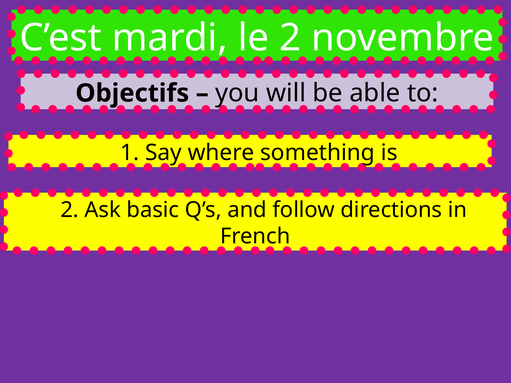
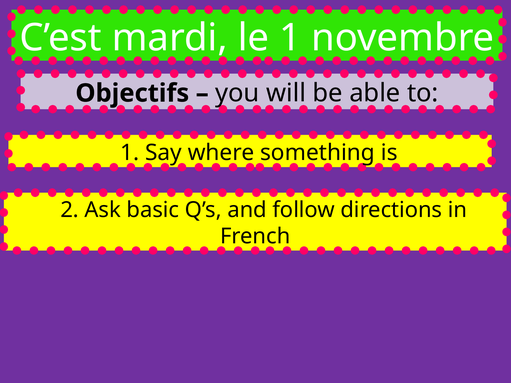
le 2: 2 -> 1
